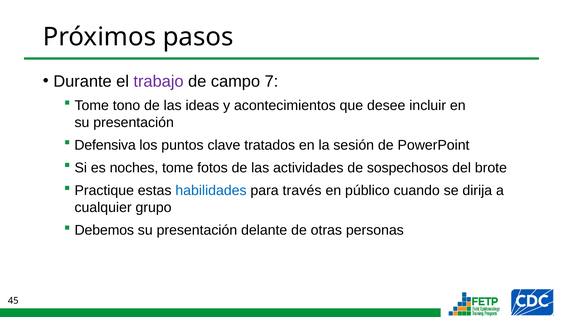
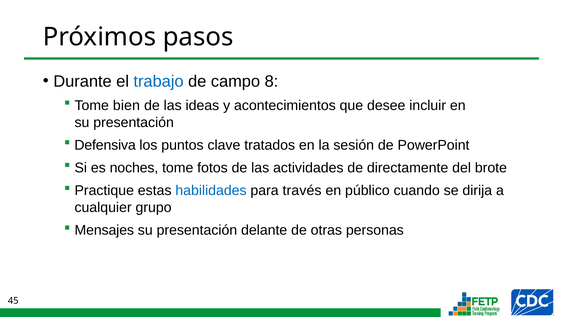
trabajo colour: purple -> blue
7: 7 -> 8
tono: tono -> bien
sospechosos: sospechosos -> directamente
Debemos: Debemos -> Mensajes
